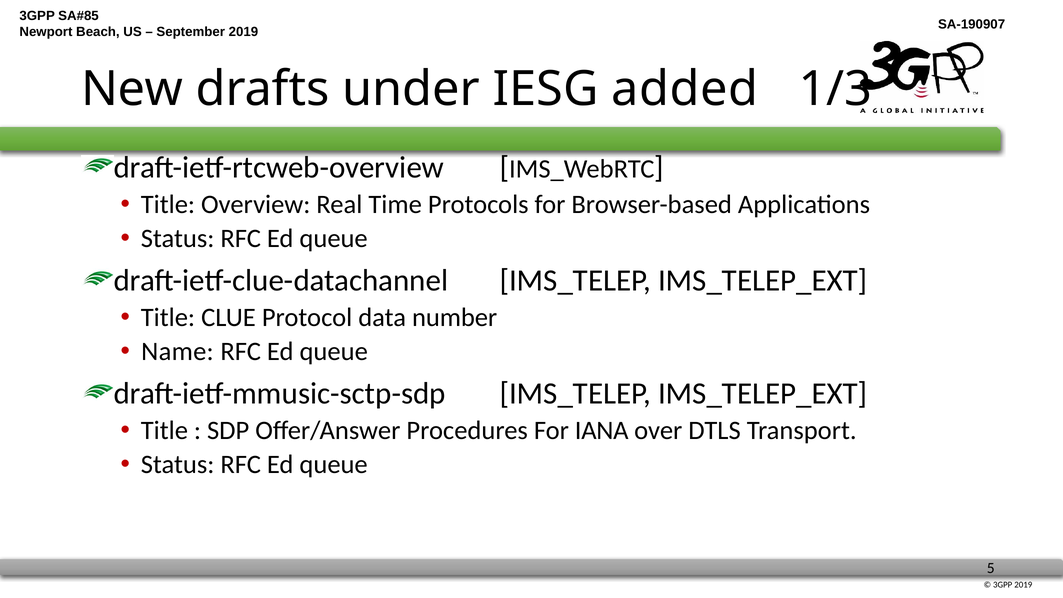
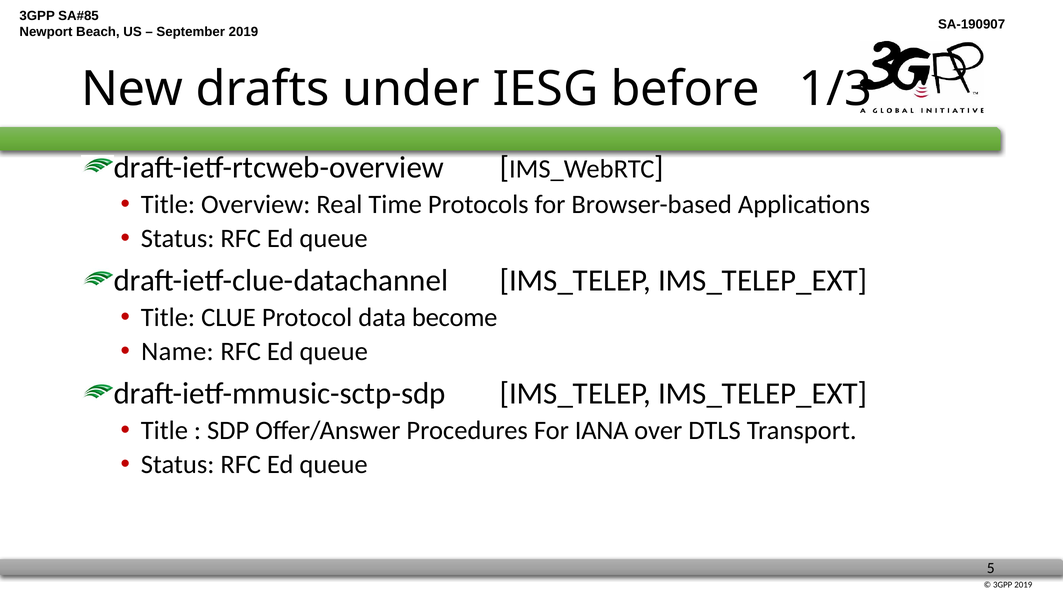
added: added -> before
number: number -> become
